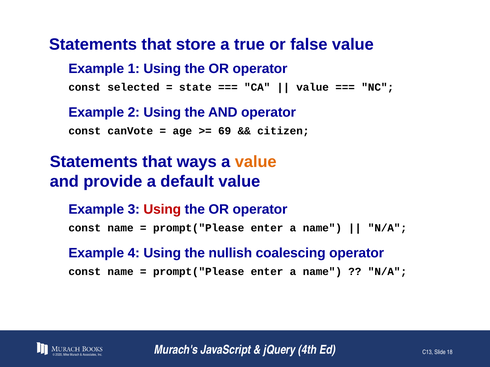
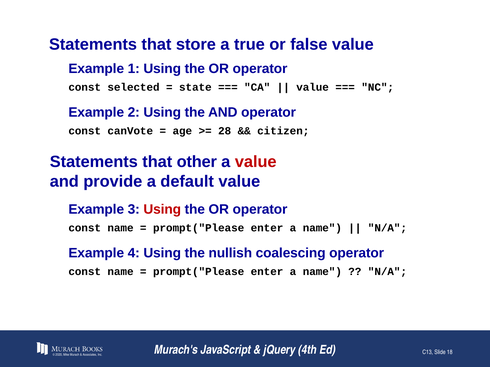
69: 69 -> 28
ways: ways -> other
value at (256, 162) colour: orange -> red
